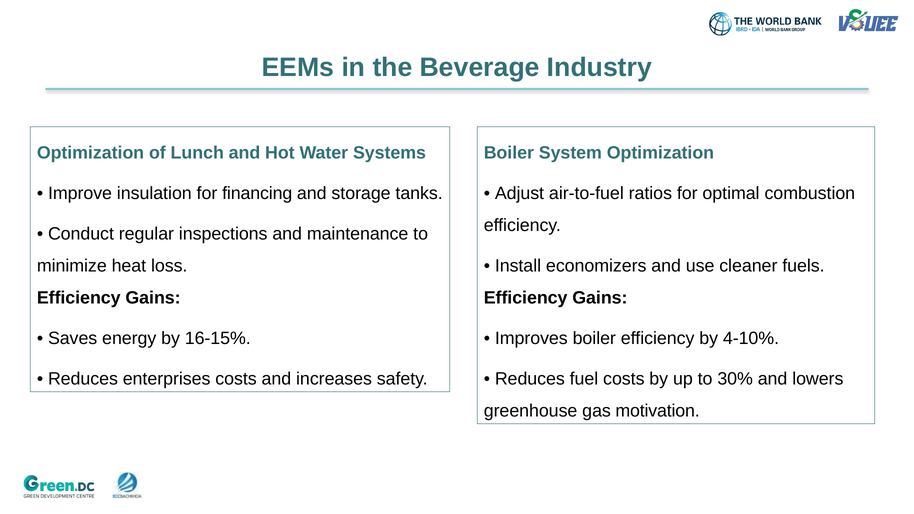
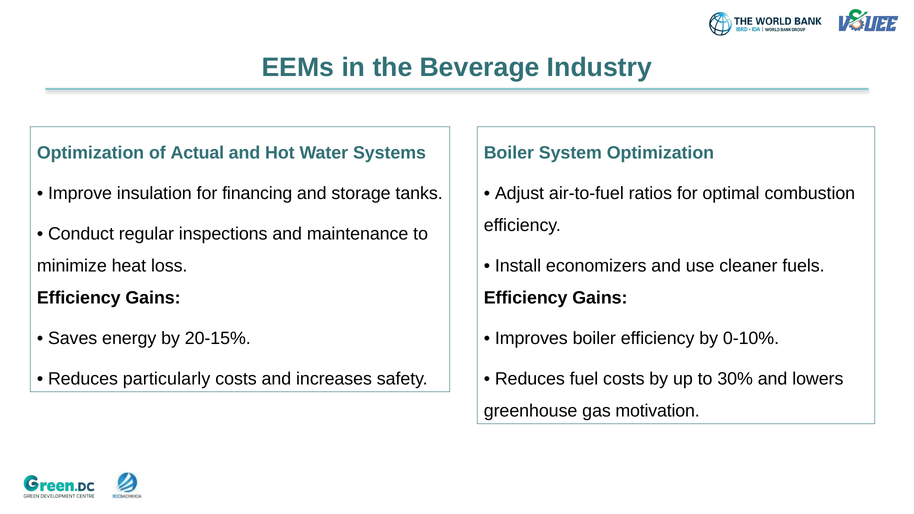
Lunch: Lunch -> Actual
16-15%: 16-15% -> 20-15%
4-10%: 4-10% -> 0-10%
enterprises: enterprises -> particularly
